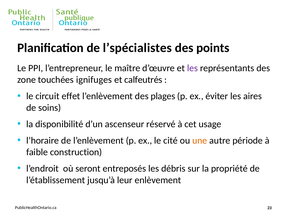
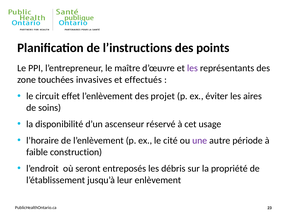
l’spécialistes: l’spécialistes -> l’instructions
ignifuges: ignifuges -> invasives
calfeutrés: calfeutrés -> effectués
plages: plages -> projet
une colour: orange -> purple
